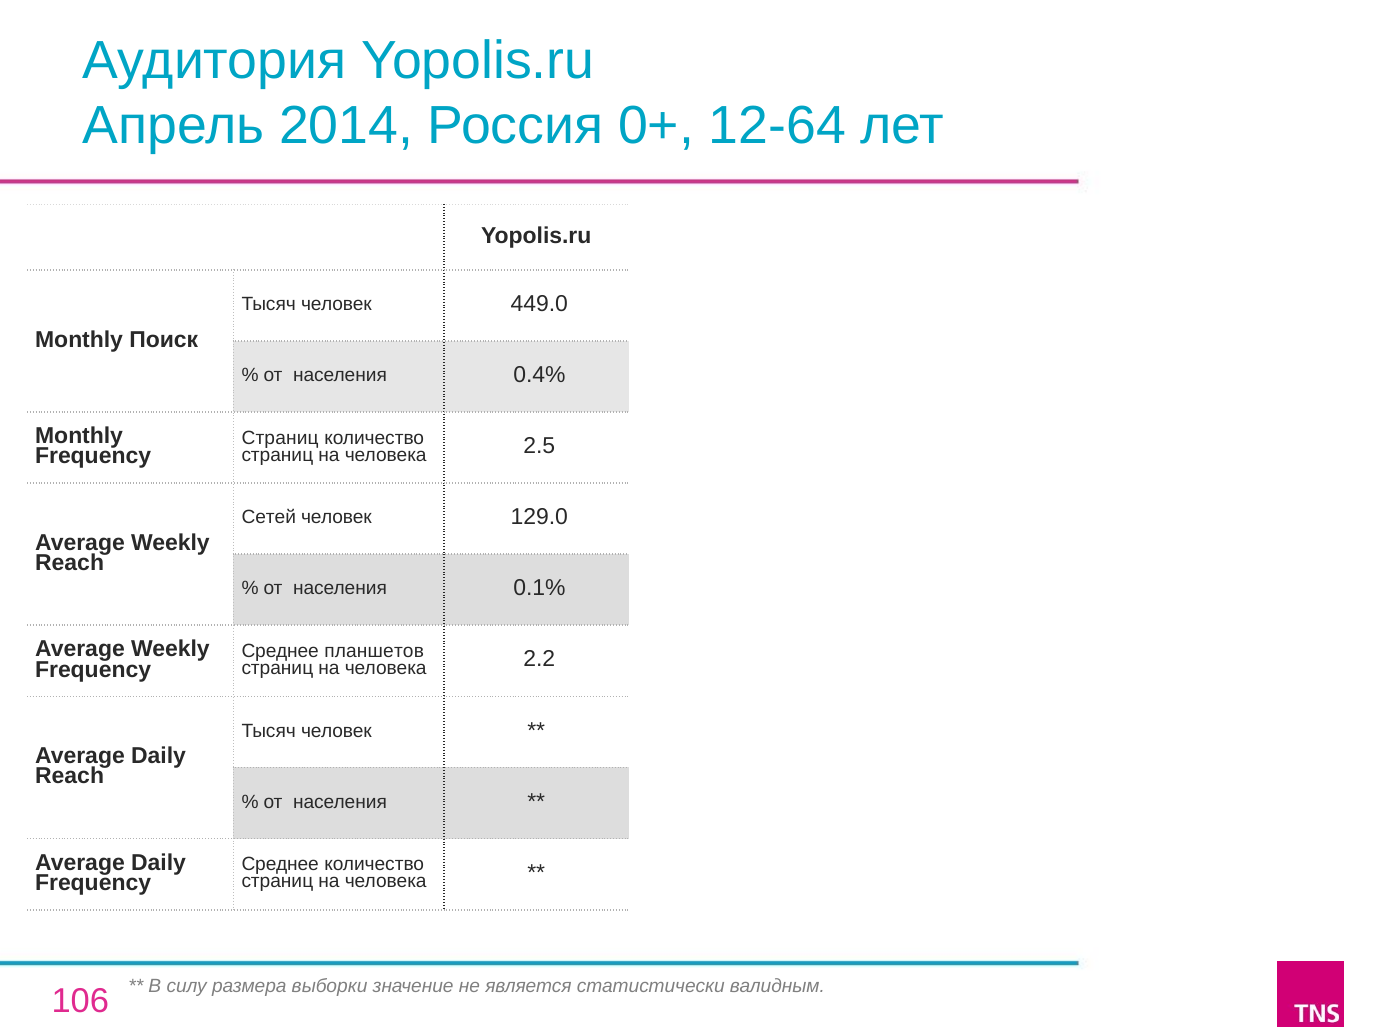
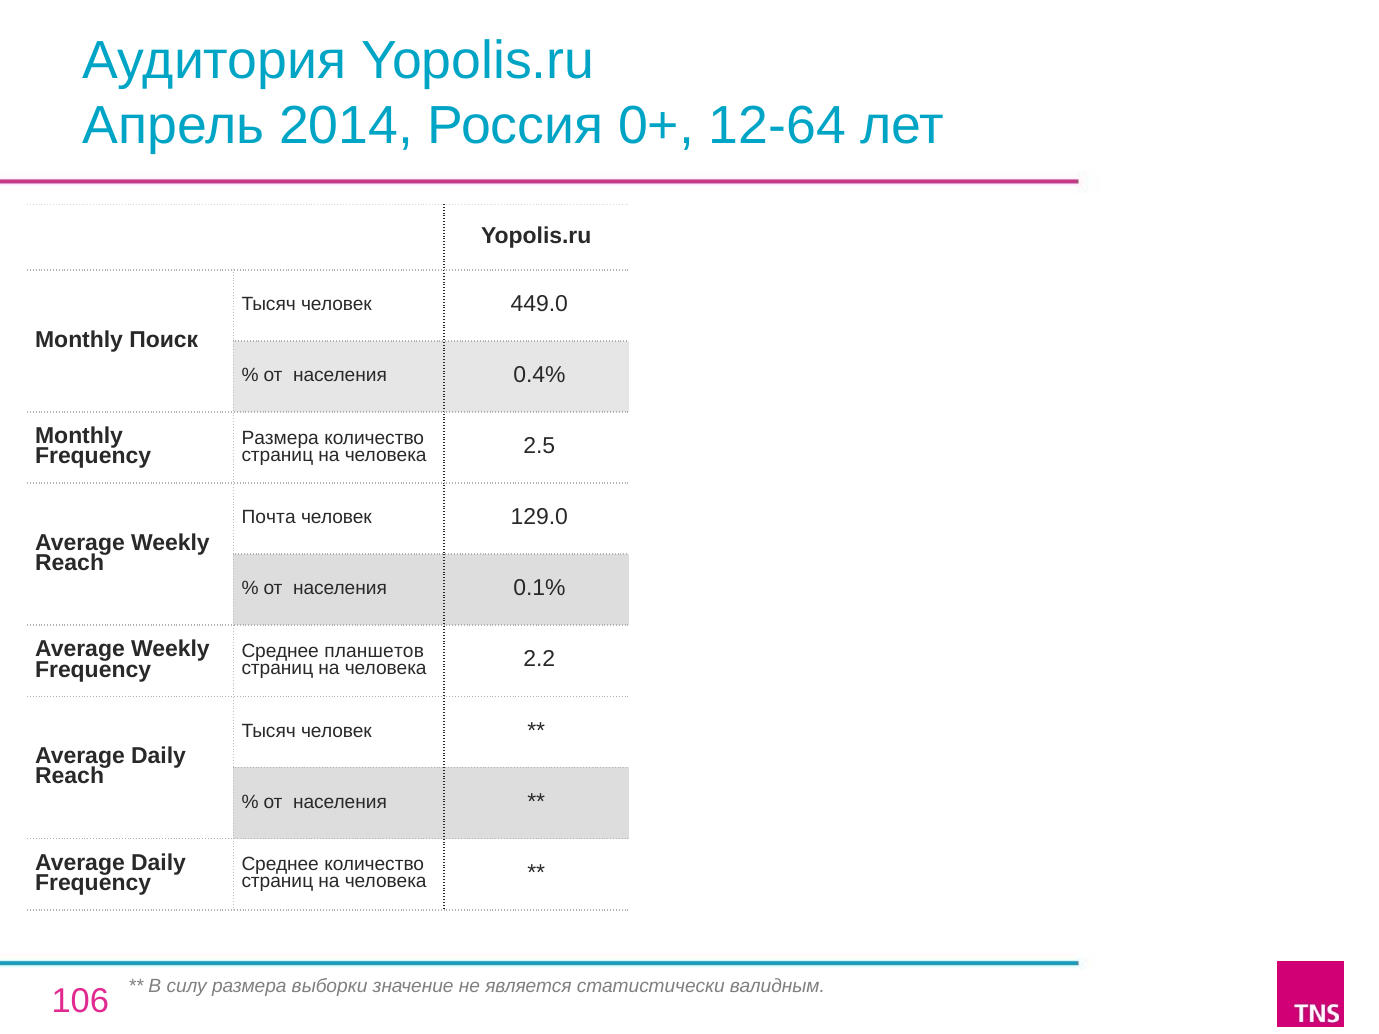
Страниц at (280, 438): Страниц -> Размера
Сетей: Сетей -> Почта
